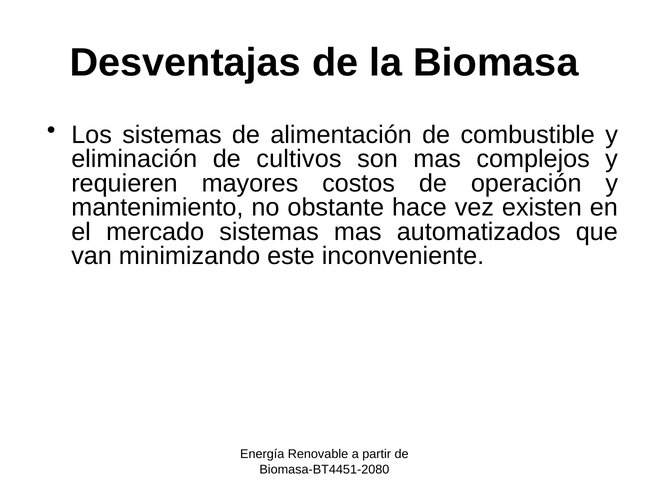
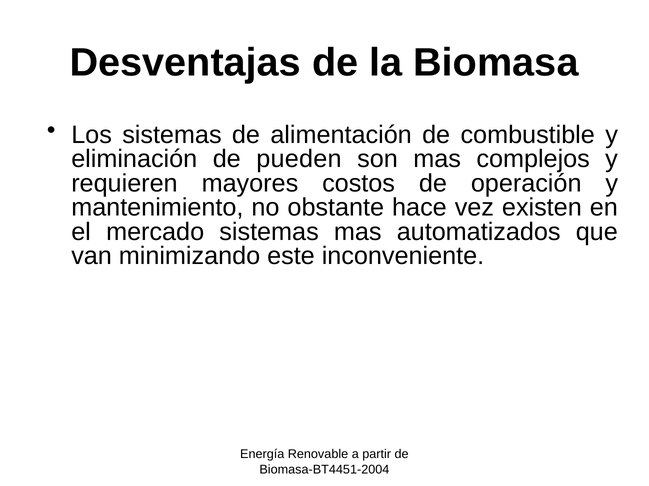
cultivos: cultivos -> pueden
Biomasa-BT4451-2080: Biomasa-BT4451-2080 -> Biomasa-BT4451-2004
